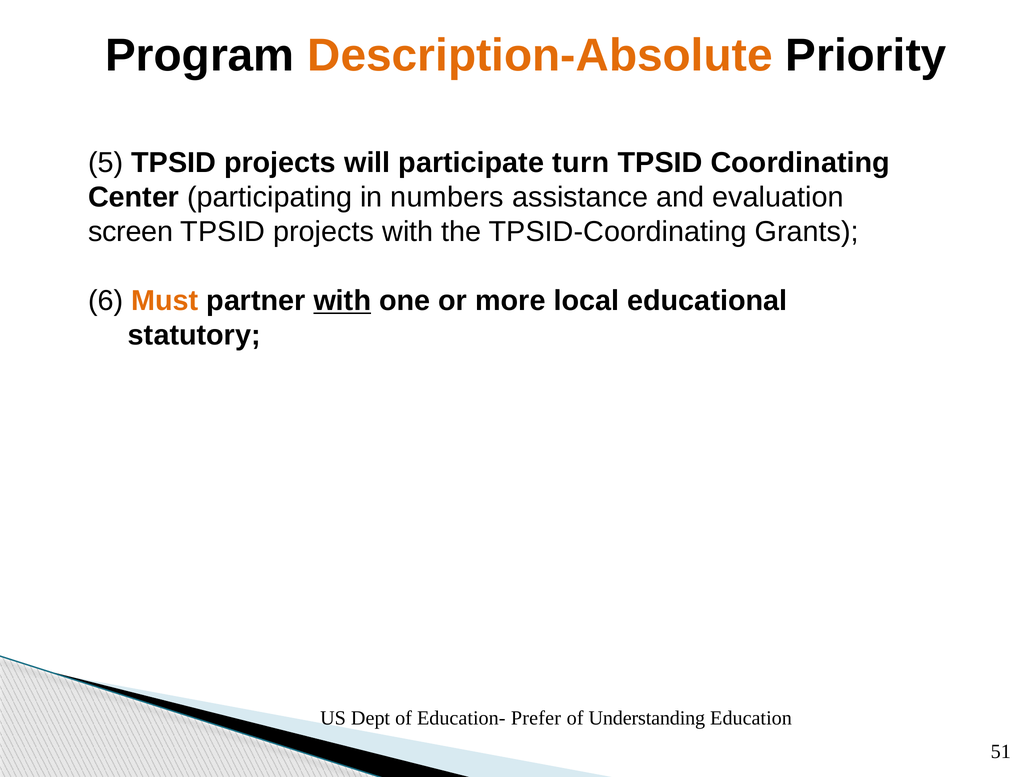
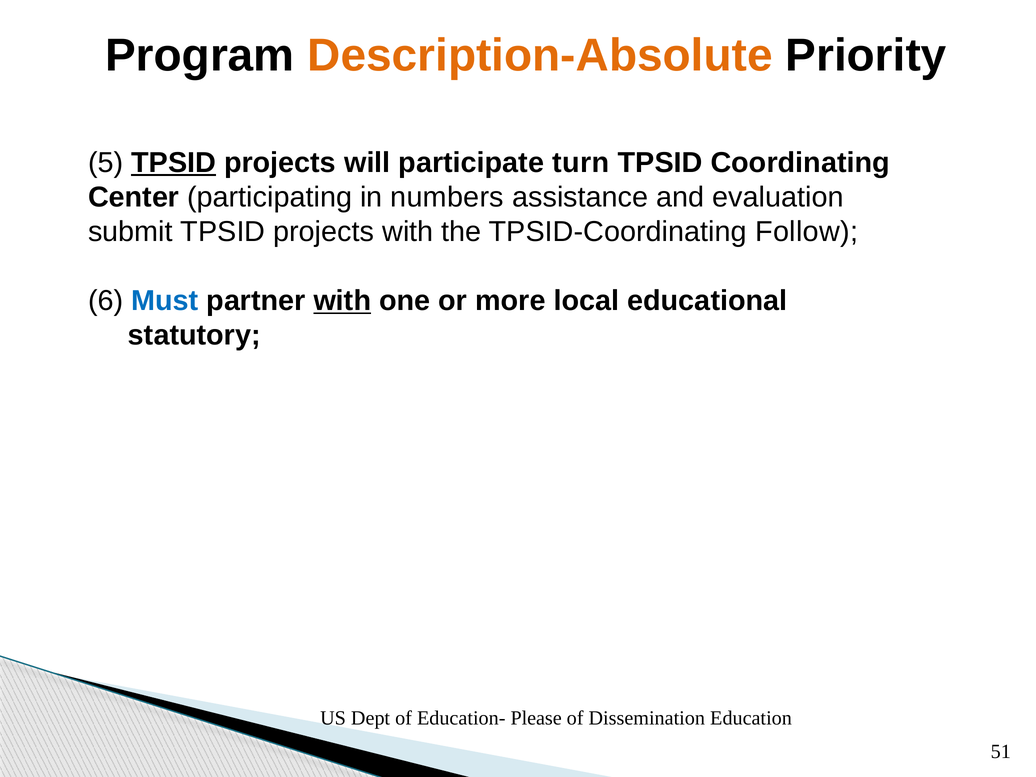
TPSID at (174, 163) underline: none -> present
screen: screen -> submit
Grants: Grants -> Follow
Must colour: orange -> blue
Prefer: Prefer -> Please
Understanding: Understanding -> Dissemination
